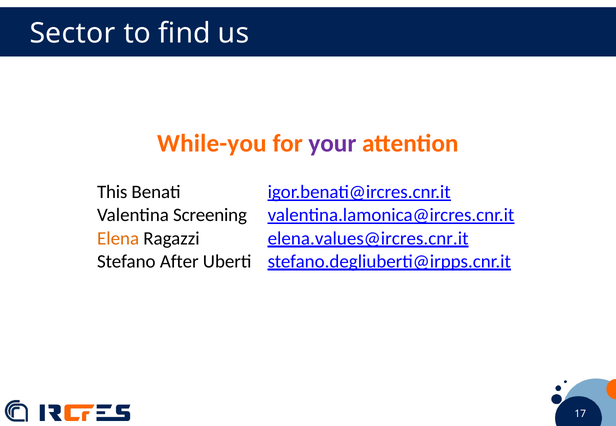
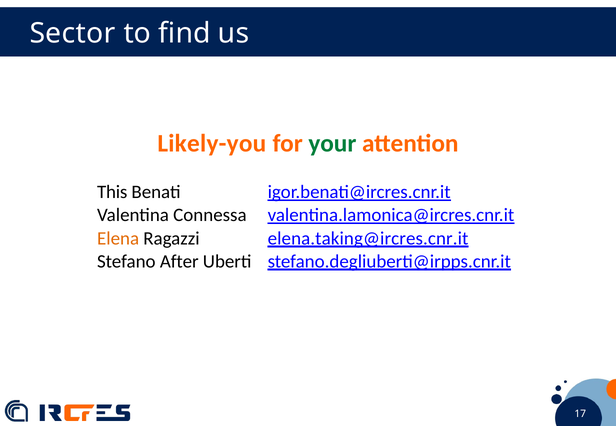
While-you: While-you -> Likely-you
your colour: purple -> green
Screening: Screening -> Connessa
elena.values@ircres.cnr.it: elena.values@ircres.cnr.it -> elena.taking@ircres.cnr.it
